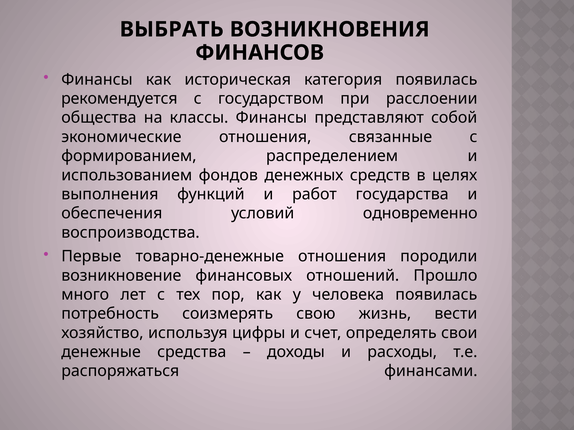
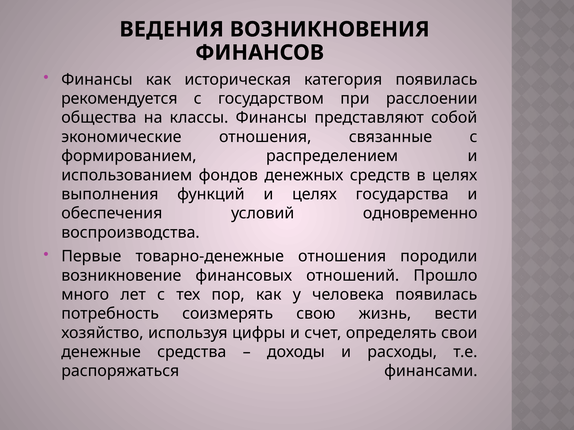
ВЫБРАТЬ: ВЫБРАТЬ -> ВЕДЕНИЯ
и работ: работ -> целях
